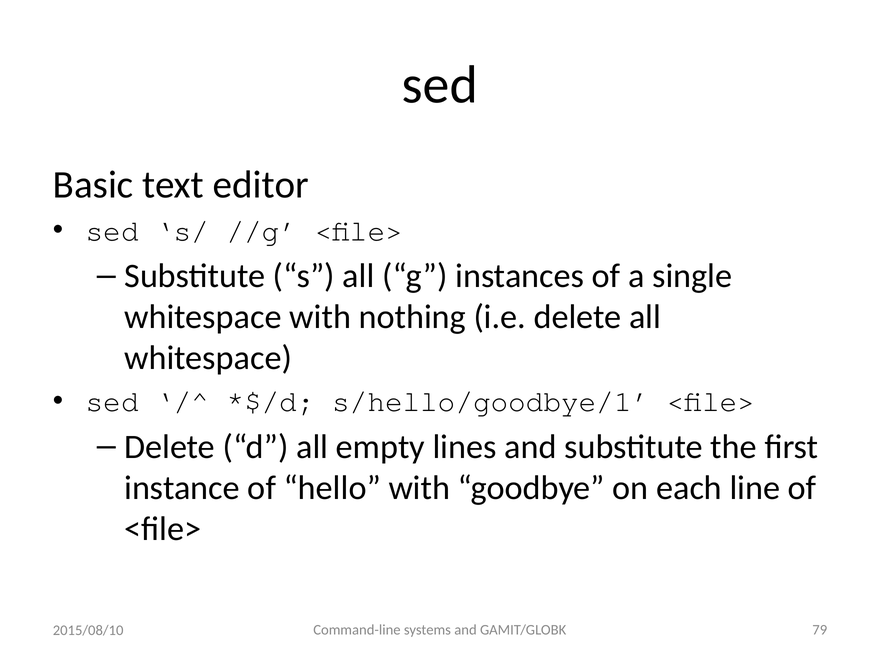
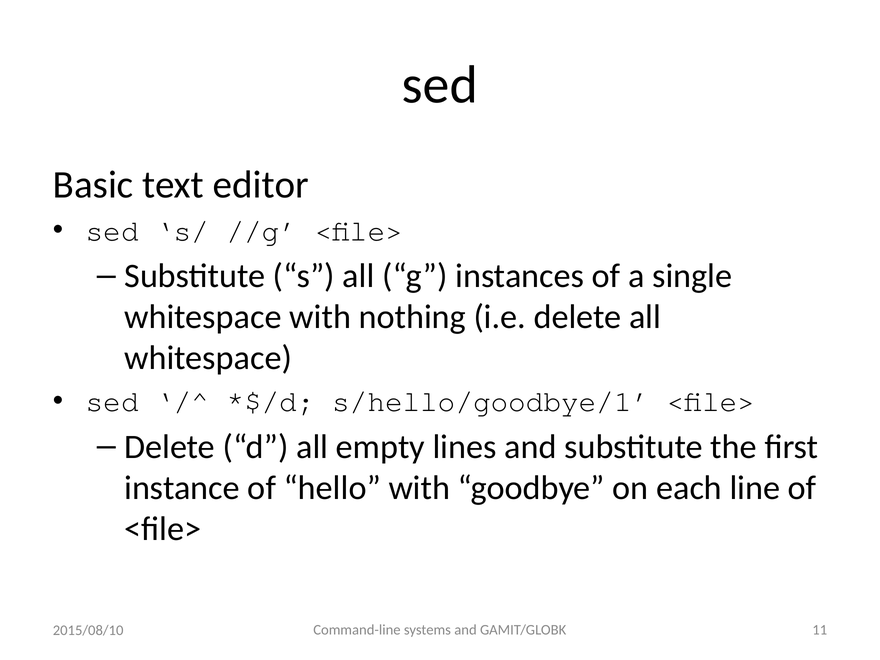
79: 79 -> 11
